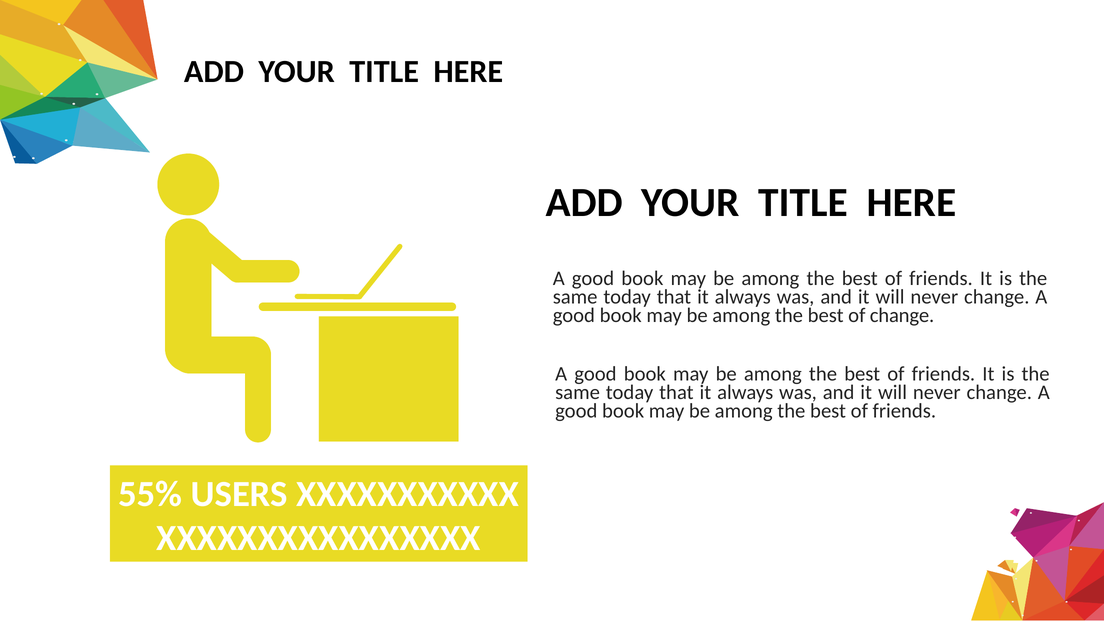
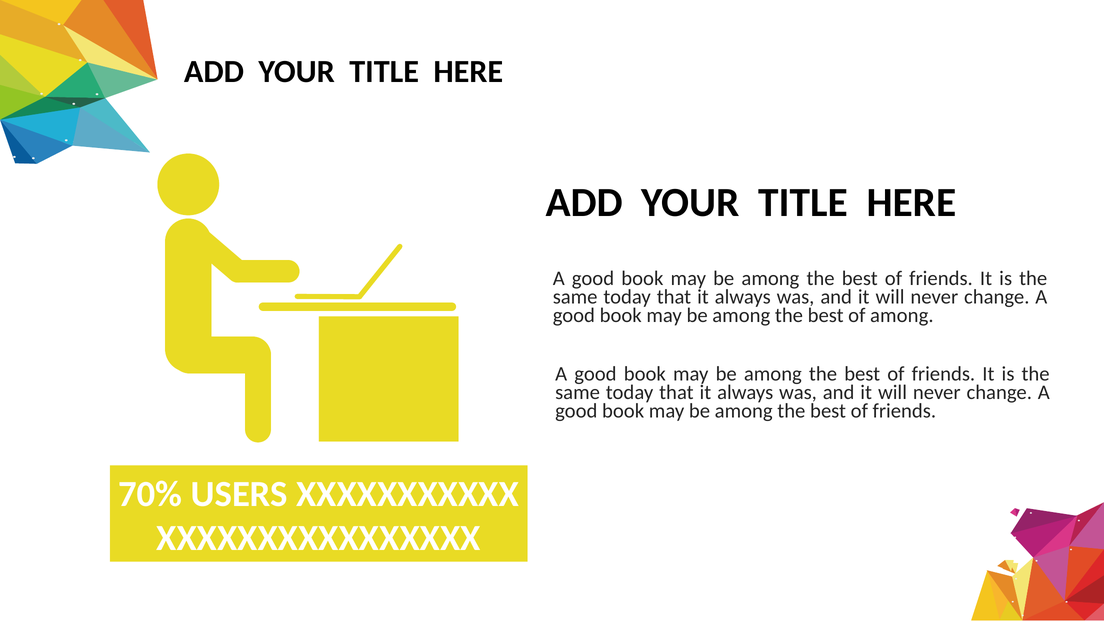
of change: change -> among
55%: 55% -> 70%
